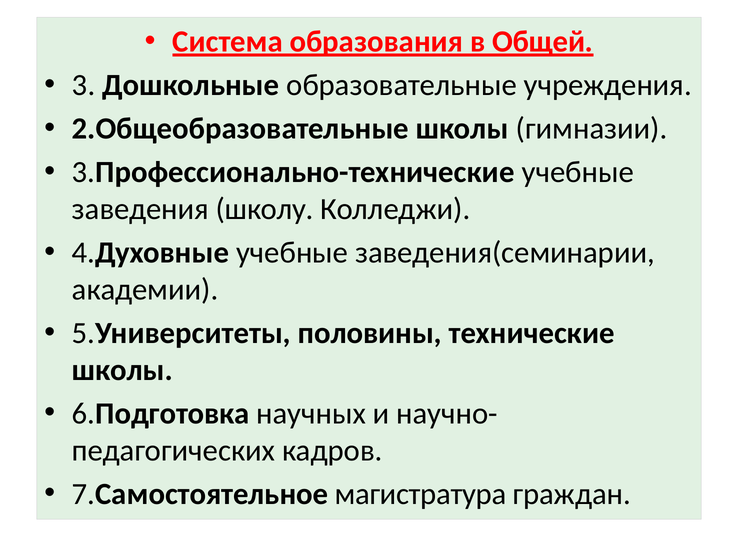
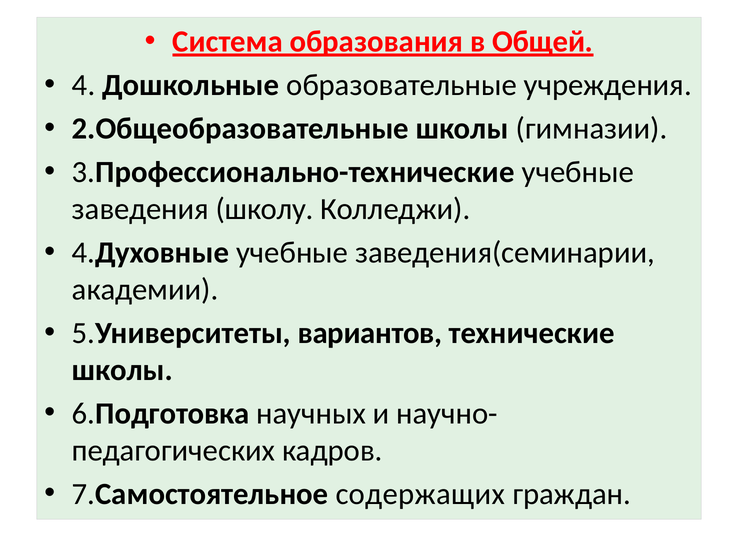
3: 3 -> 4
половины: половины -> вариантов
магистратура: магистратура -> содержащих
